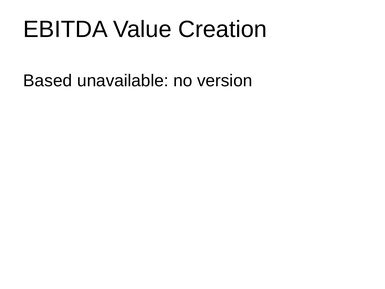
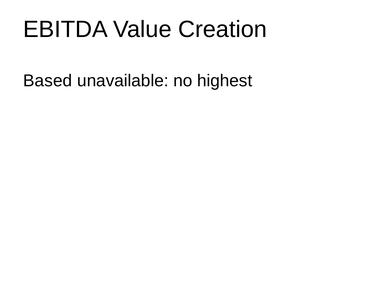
version: version -> highest
